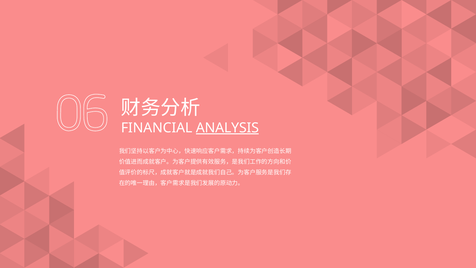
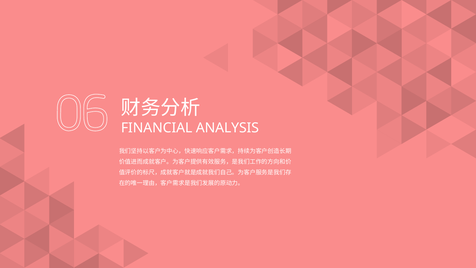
ANALYSIS underline: present -> none
